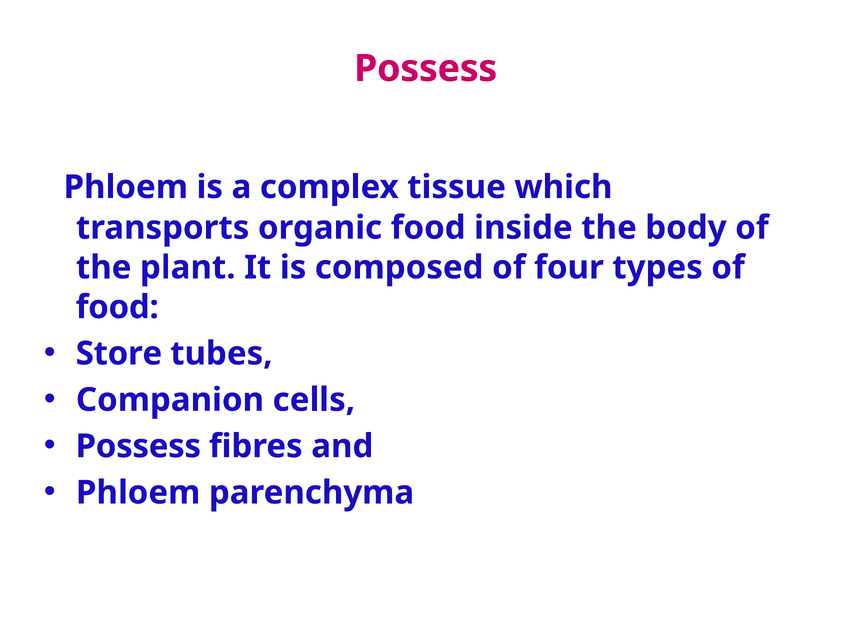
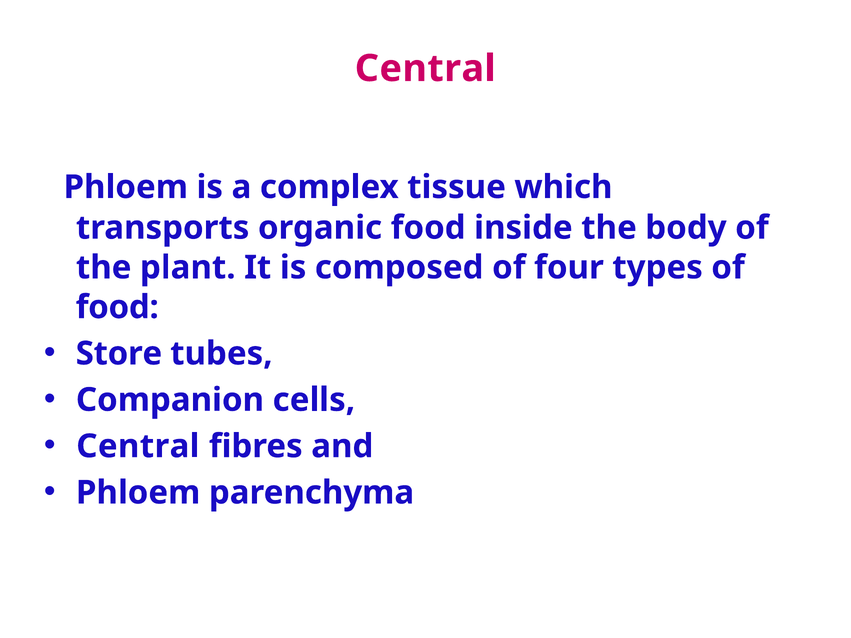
Possess at (426, 69): Possess -> Central
Possess at (138, 446): Possess -> Central
